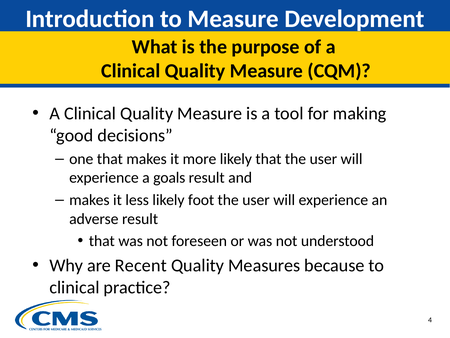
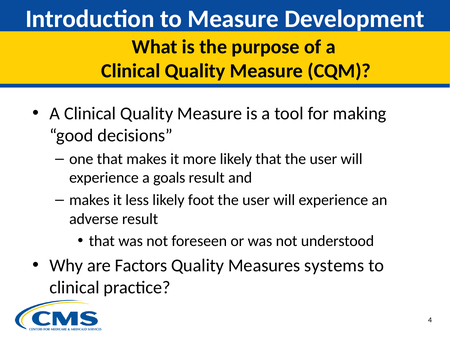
Recent: Recent -> Factors
because: because -> systems
